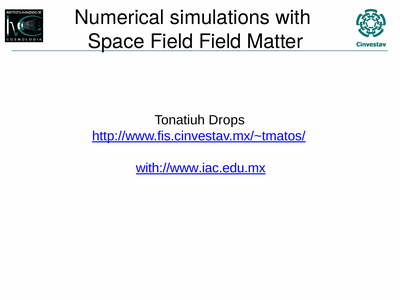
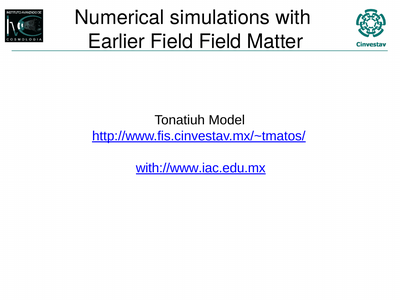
Space: Space -> Earlier
Drops: Drops -> Model
